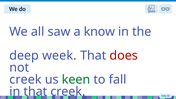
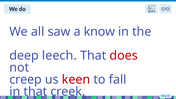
week: week -> leech
creek at (25, 79): creek -> creep
keen colour: green -> red
